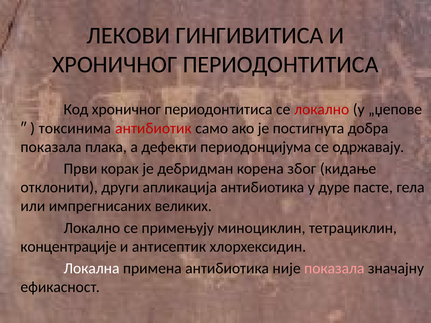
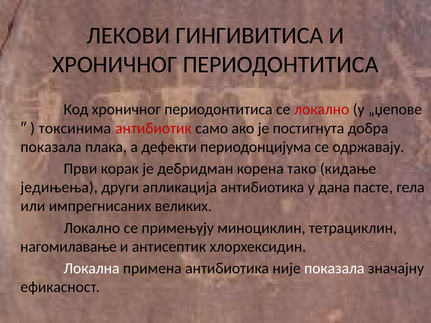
због: због -> тако
отклонити: отклонити -> једињења
дуре: дуре -> дана
концентрације: концентрације -> нагомилавање
показала at (334, 269) colour: pink -> white
